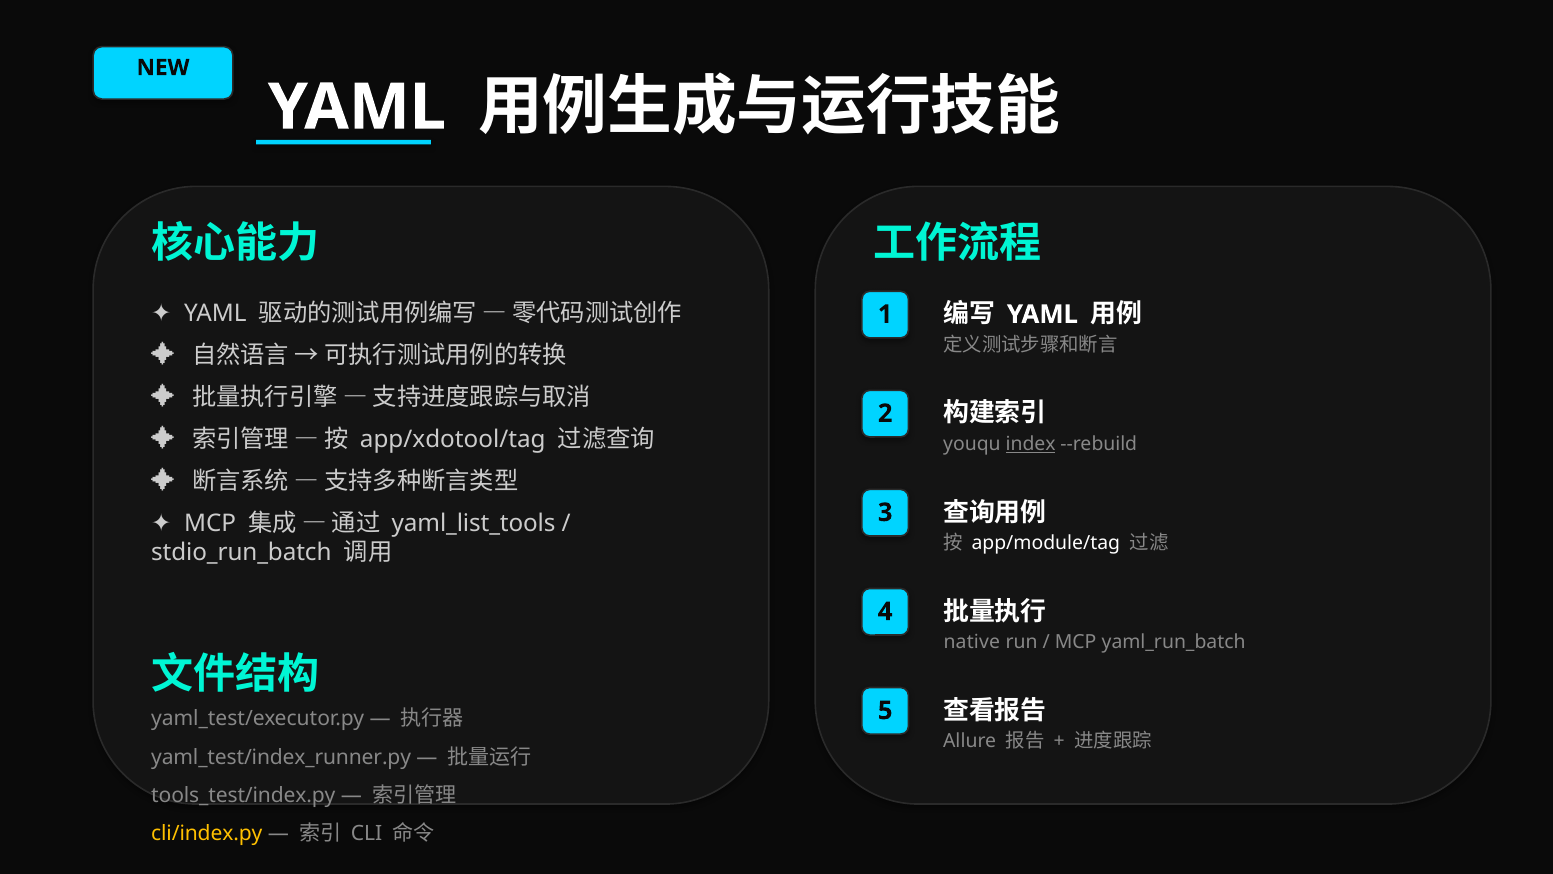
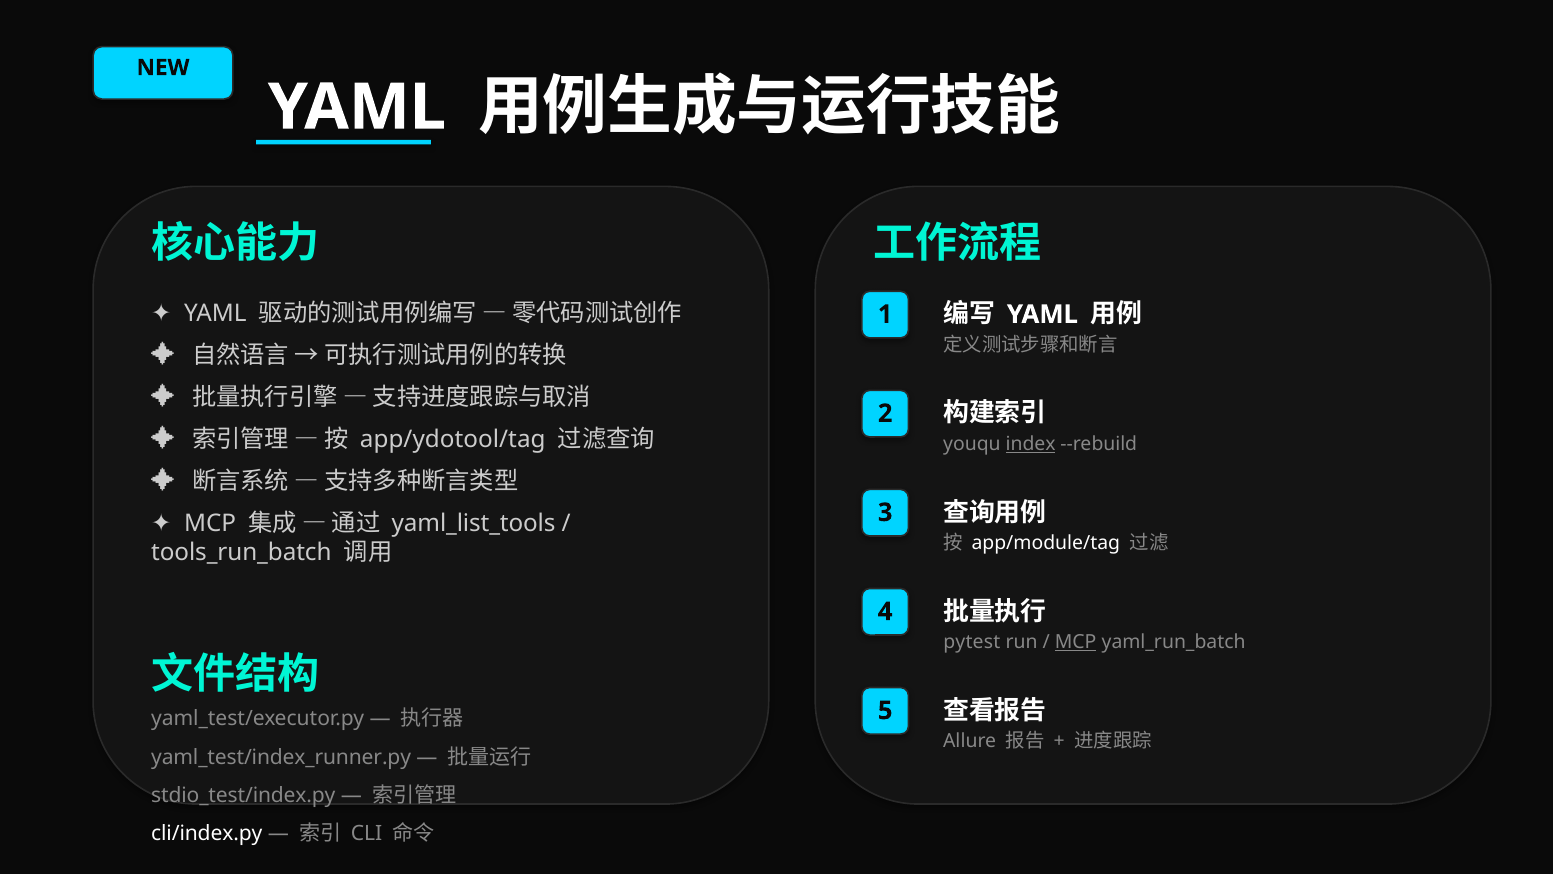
app/xdotool/tag: app/xdotool/tag -> app/ydotool/tag
stdio_run_batch: stdio_run_batch -> tools_run_batch
native: native -> pytest
MCP at (1076, 642) underline: none -> present
tools_test/index.py: tools_test/index.py -> stdio_test/index.py
cli/index.py colour: yellow -> white
